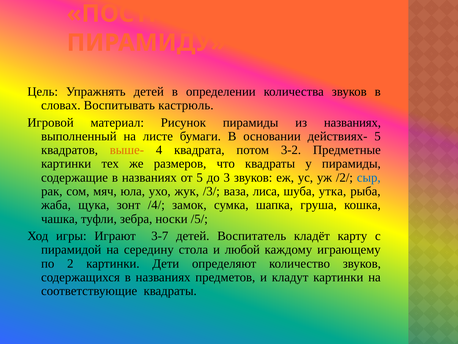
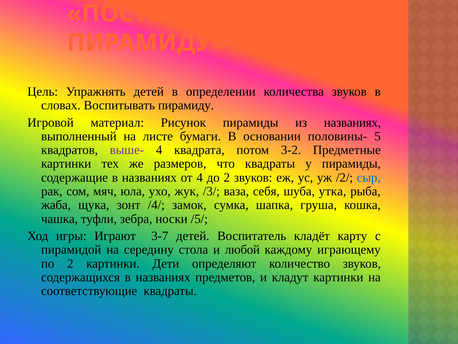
Воспитывать кастрюль: кастрюль -> пирамиду
действиях-: действиях- -> половины-
выше- colour: orange -> purple
от 5: 5 -> 4
до 3: 3 -> 2
лиса: лиса -> себя
